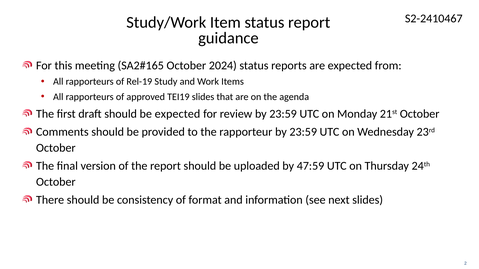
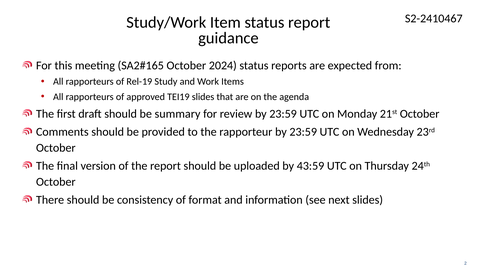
be expected: expected -> summary
47:59: 47:59 -> 43:59
